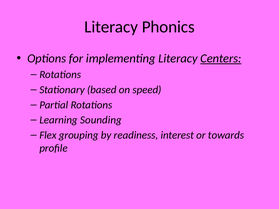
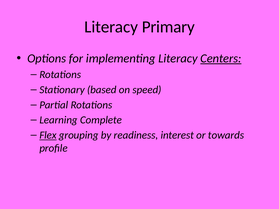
Phonics: Phonics -> Primary
Sounding: Sounding -> Complete
Flex underline: none -> present
